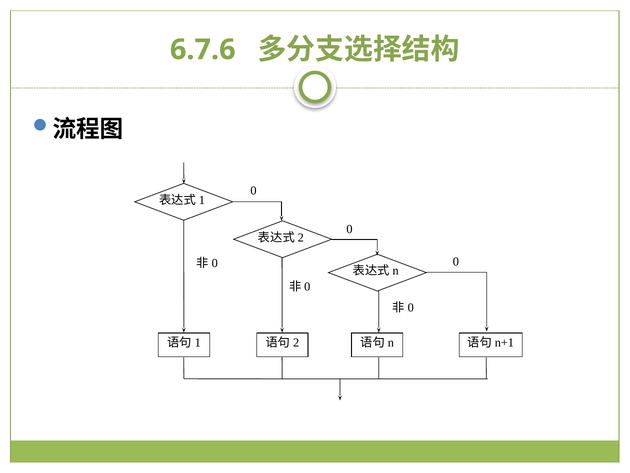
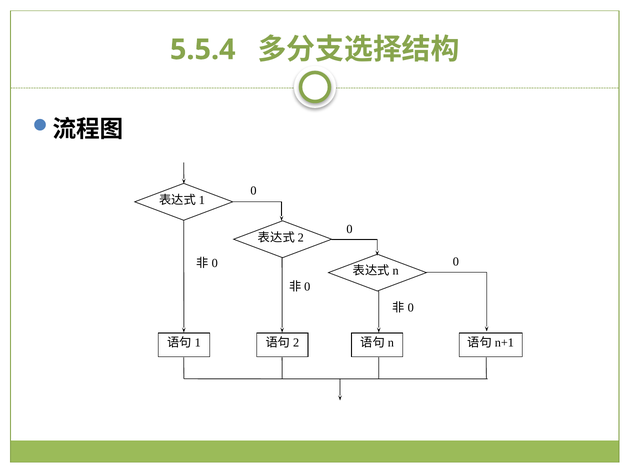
6.7.6: 6.7.6 -> 5.5.4
